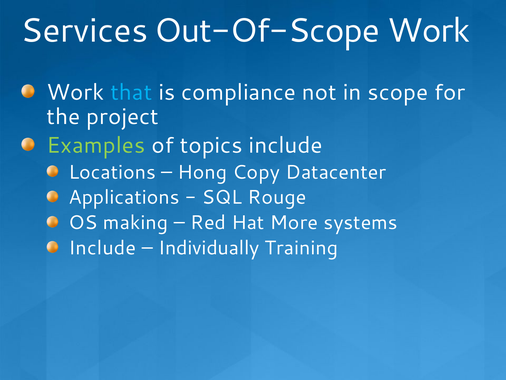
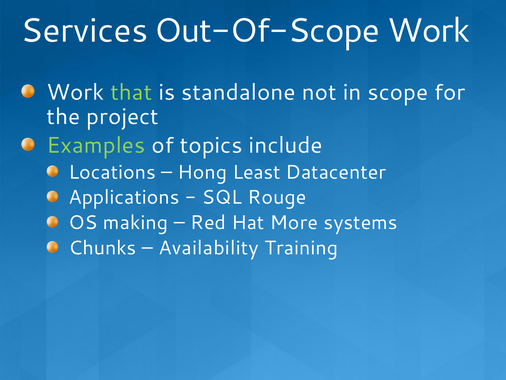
that colour: light blue -> light green
compliance: compliance -> standalone
Copy: Copy -> Least
Include at (102, 248): Include -> Chunks
Individually: Individually -> Availability
